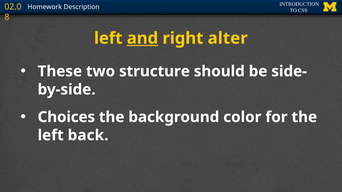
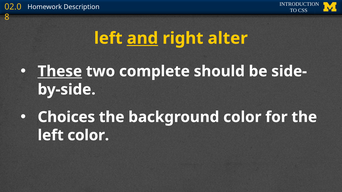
These underline: none -> present
structure: structure -> complete
left back: back -> color
